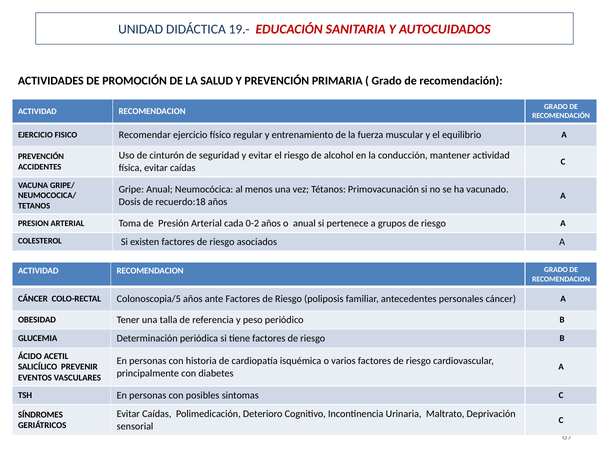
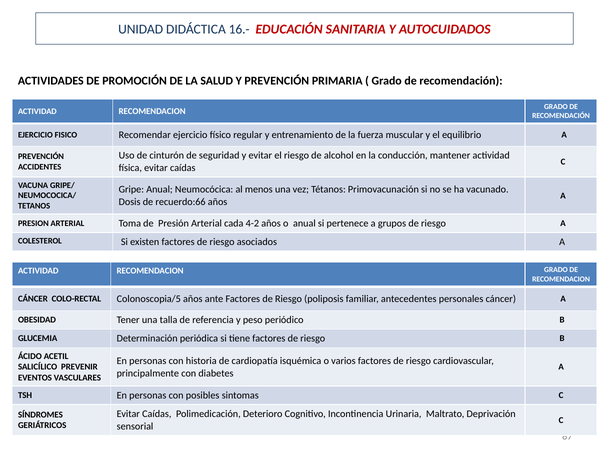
19.-: 19.- -> 16.-
recuerdo:18: recuerdo:18 -> recuerdo:66
0-2: 0-2 -> 4-2
